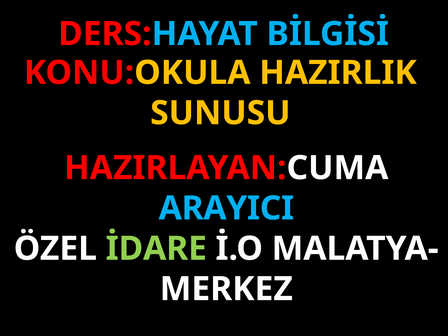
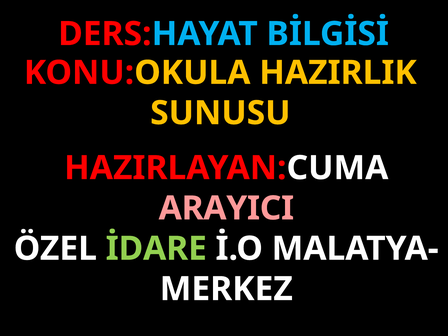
ARAYICI colour: light blue -> pink
